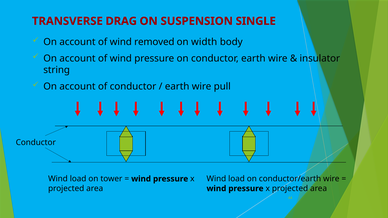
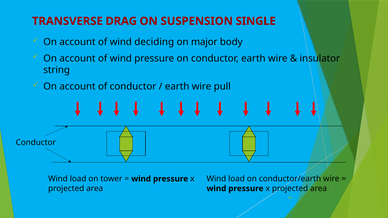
removed: removed -> deciding
width: width -> major
